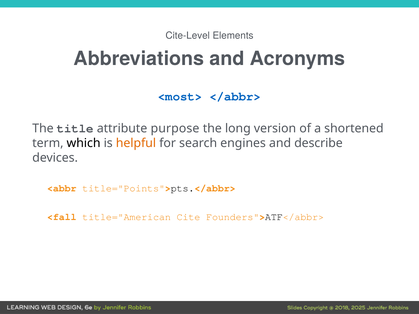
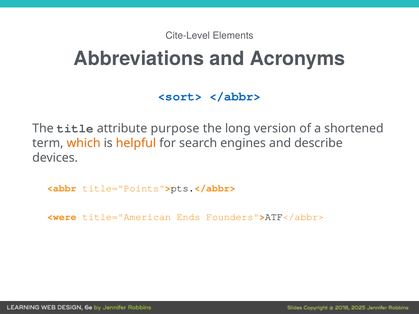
<most>: <most> -> <sort>
which colour: black -> orange
<fall: <fall -> <were
Cite: Cite -> Ends
